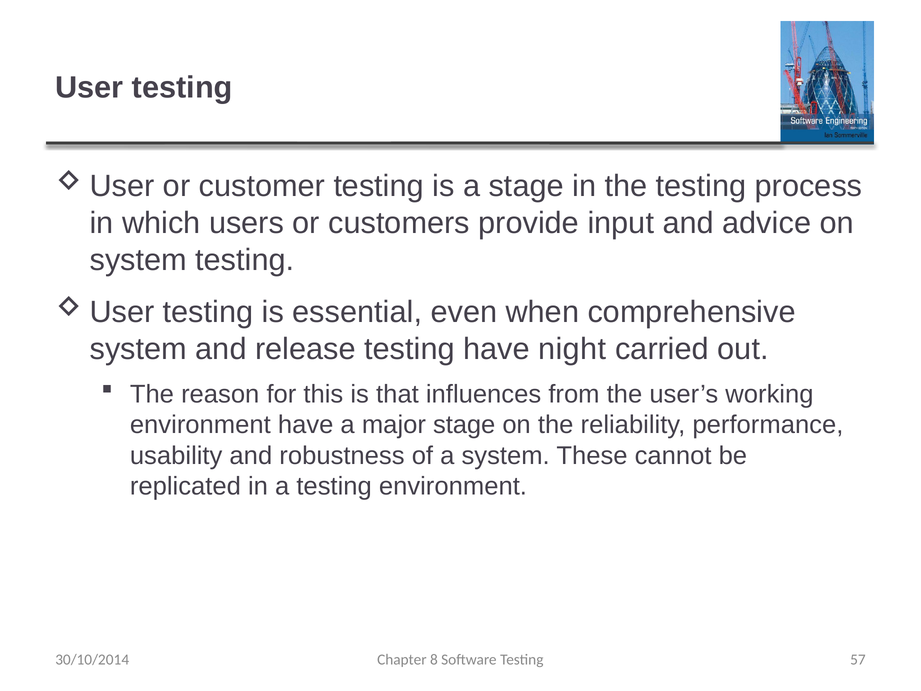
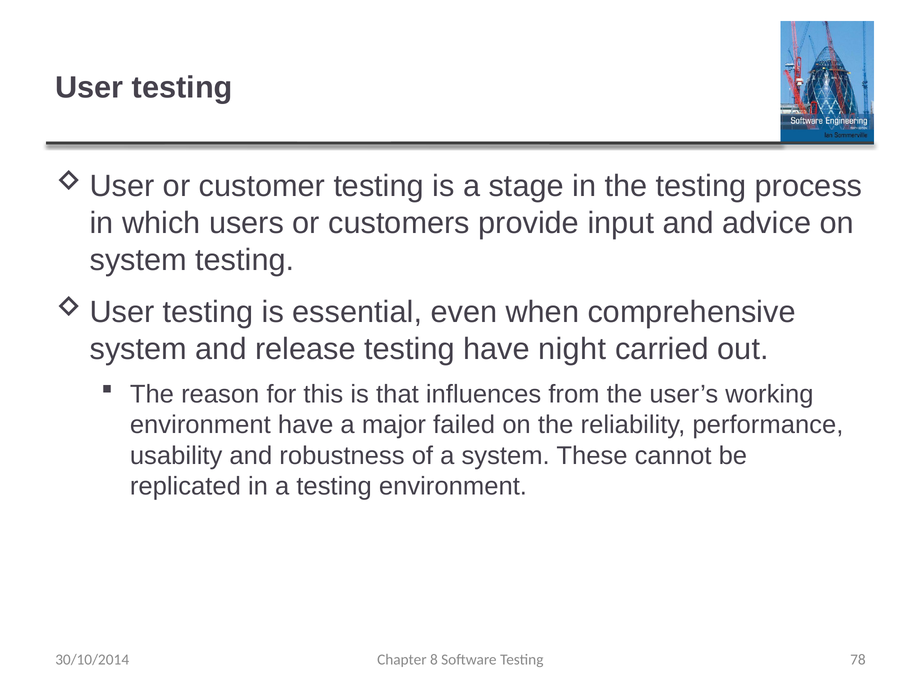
major stage: stage -> failed
57: 57 -> 78
